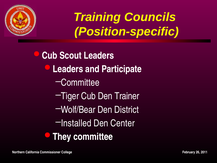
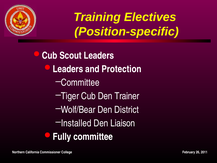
Councils: Councils -> Electives
Participate: Participate -> Protection
Center: Center -> Liaison
They: They -> Fully
